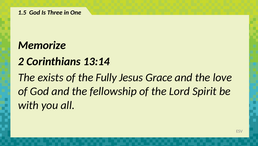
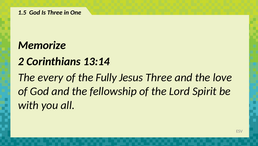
exists: exists -> every
Jesus Grace: Grace -> Three
